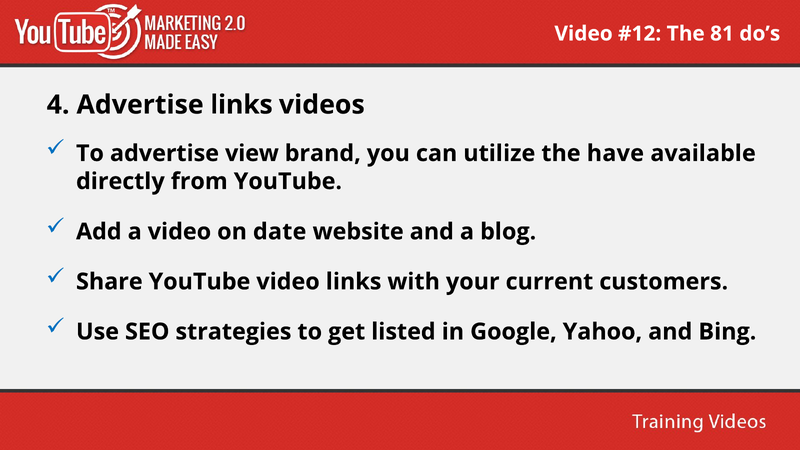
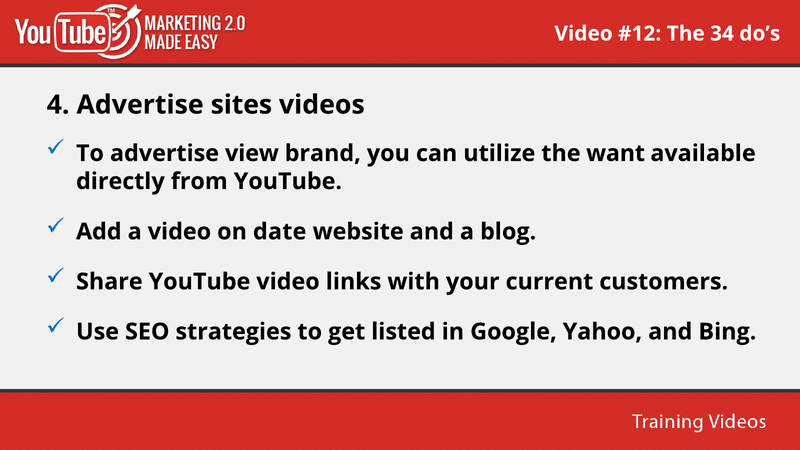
81: 81 -> 34
Advertise links: links -> sites
have: have -> want
